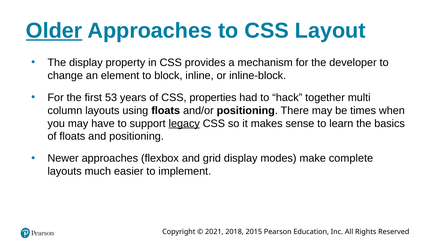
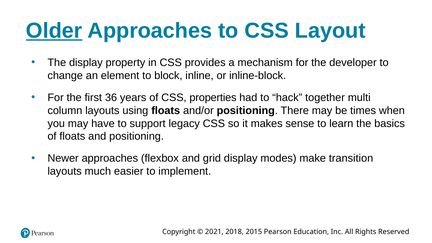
53: 53 -> 36
legacy underline: present -> none
complete: complete -> transition
